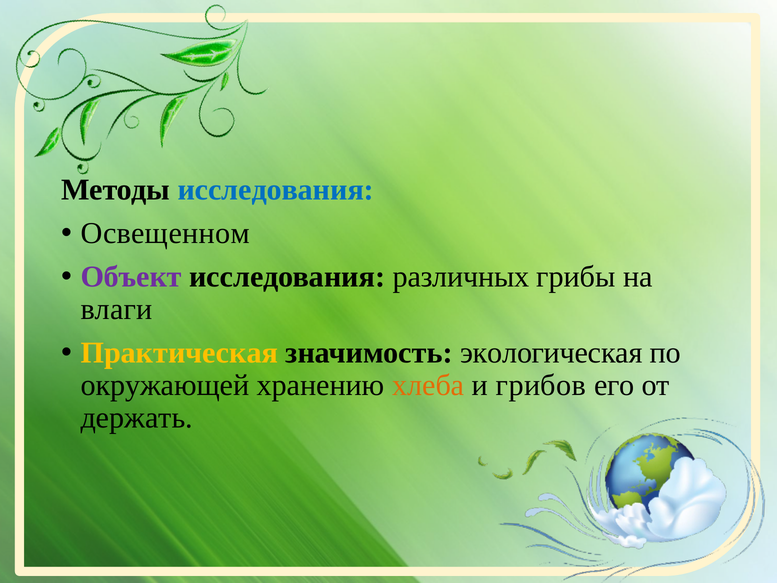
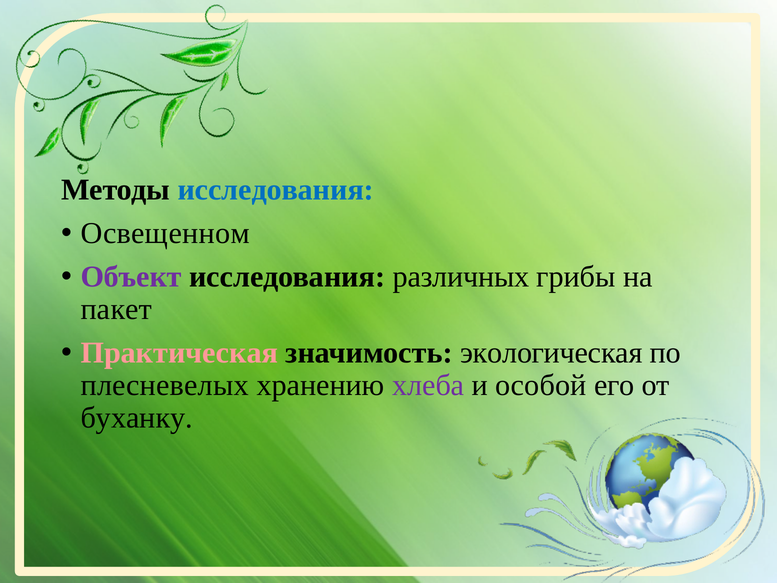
влаги: влаги -> пакет
Практическая colour: yellow -> pink
окружающей: окружающей -> плесневелых
хлеба colour: orange -> purple
грибов: грибов -> особой
держать: держать -> буханку
